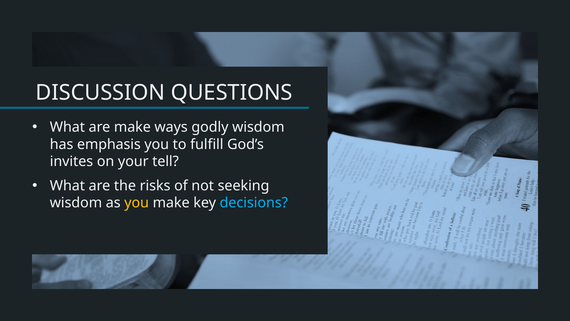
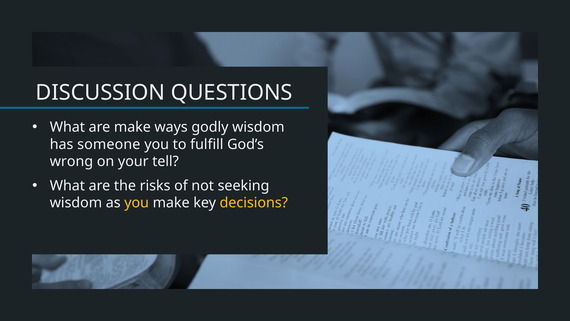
emphasis: emphasis -> someone
invites: invites -> wrong
decisions colour: light blue -> yellow
